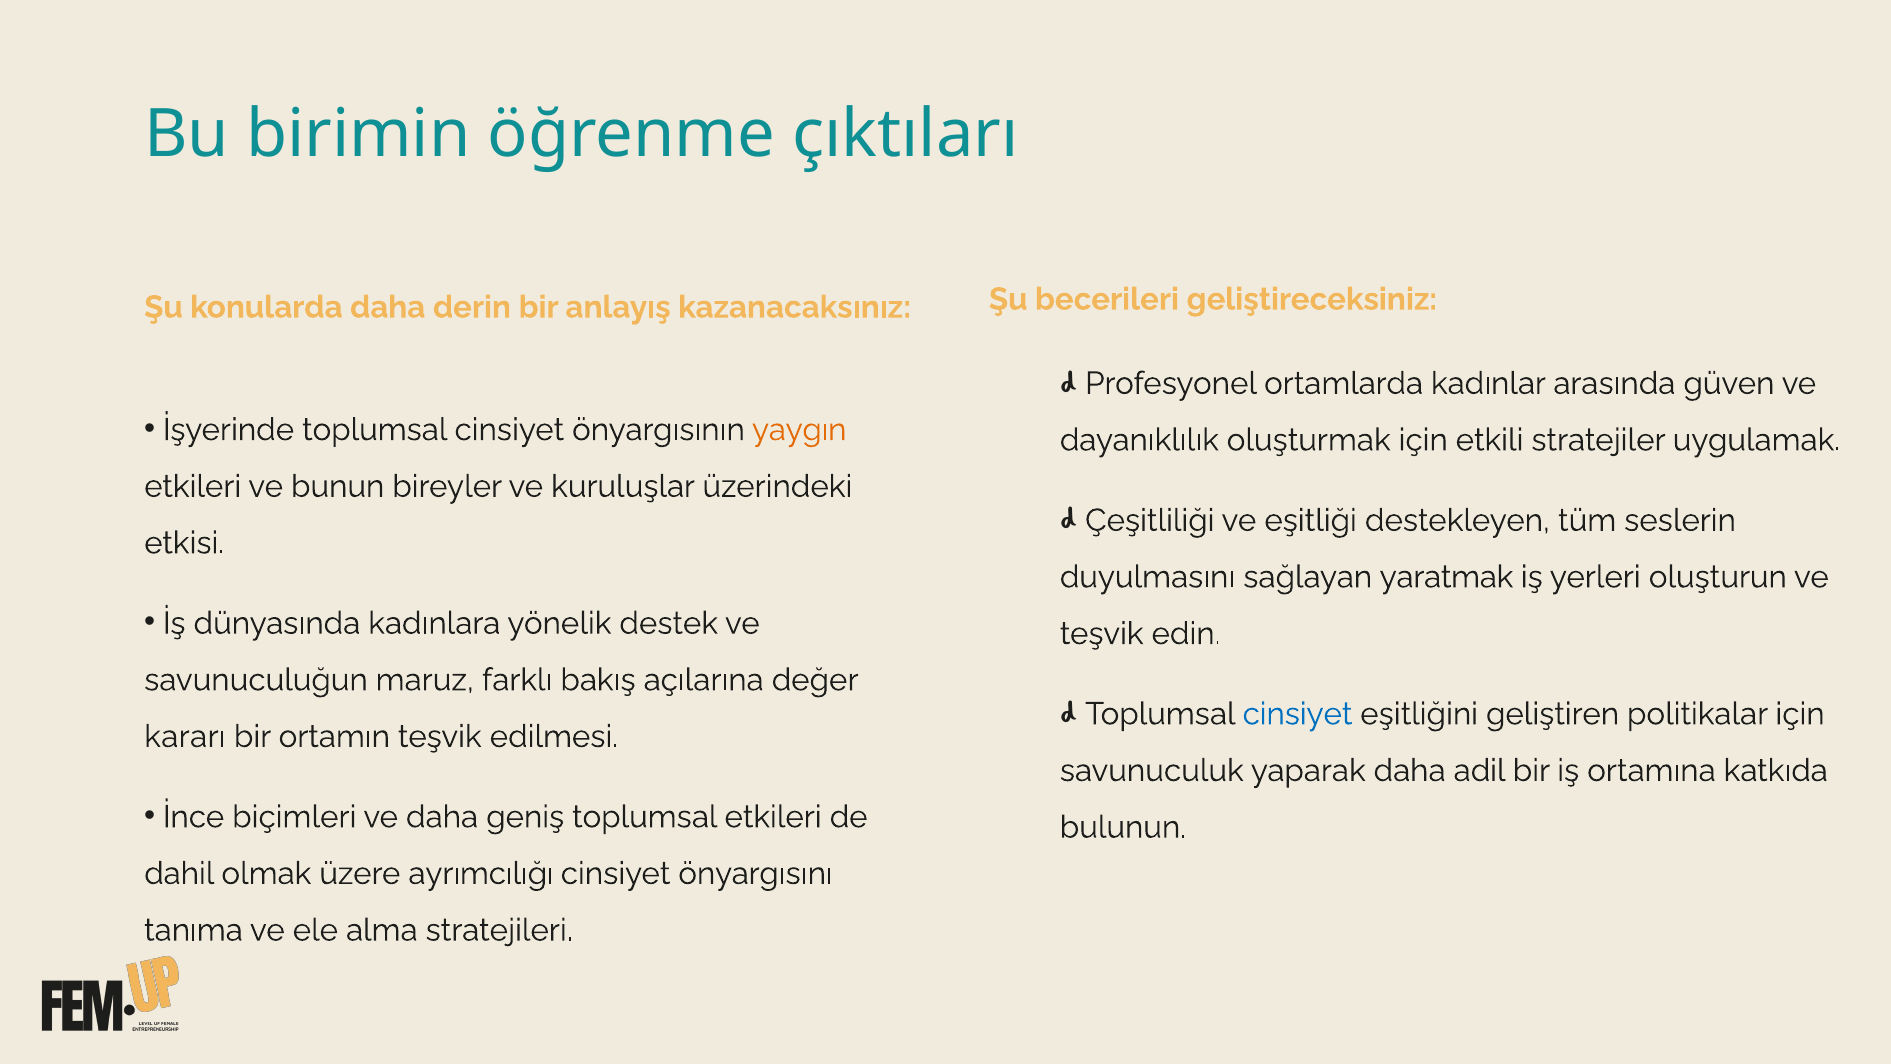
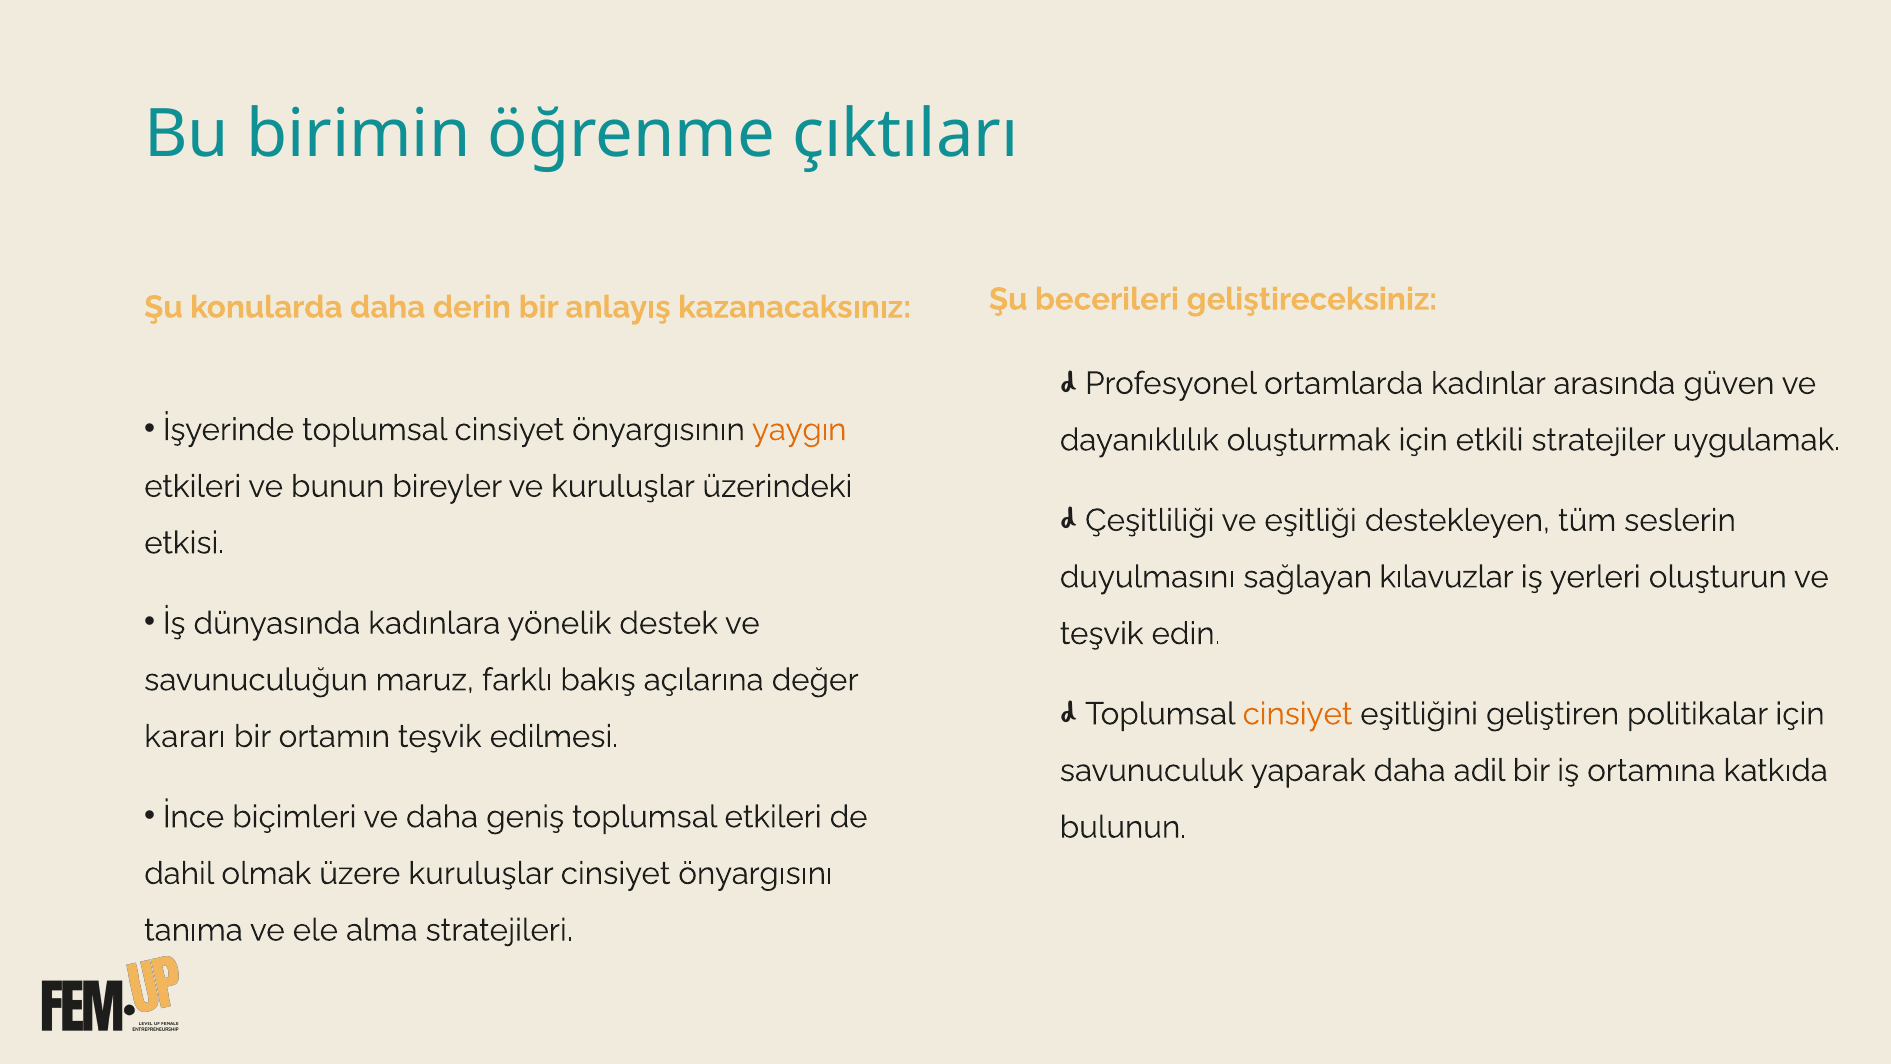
yaratmak: yaratmak -> kılavuzlar
cinsiyet at (1297, 714) colour: blue -> orange
üzere ayrımcılığı: ayrımcılığı -> kuruluşlar
